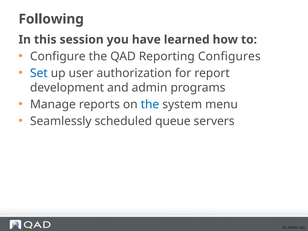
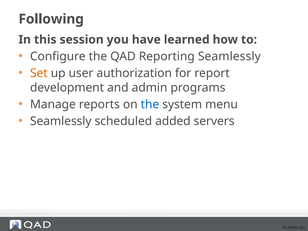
Reporting Configures: Configures -> Seamlessly
Set colour: blue -> orange
queue: queue -> added
